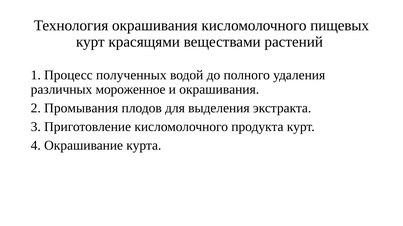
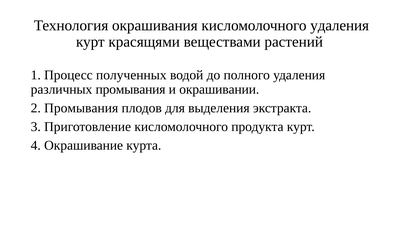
кисломолочного пищевых: пищевых -> удаления
различных мороженное: мороженное -> промывания
и окрашивания: окрашивания -> окрашивании
